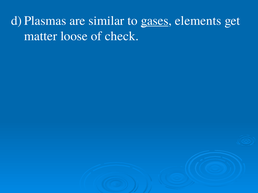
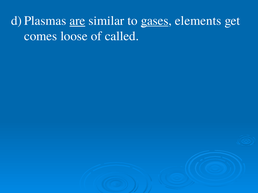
are underline: none -> present
matter: matter -> comes
check: check -> called
